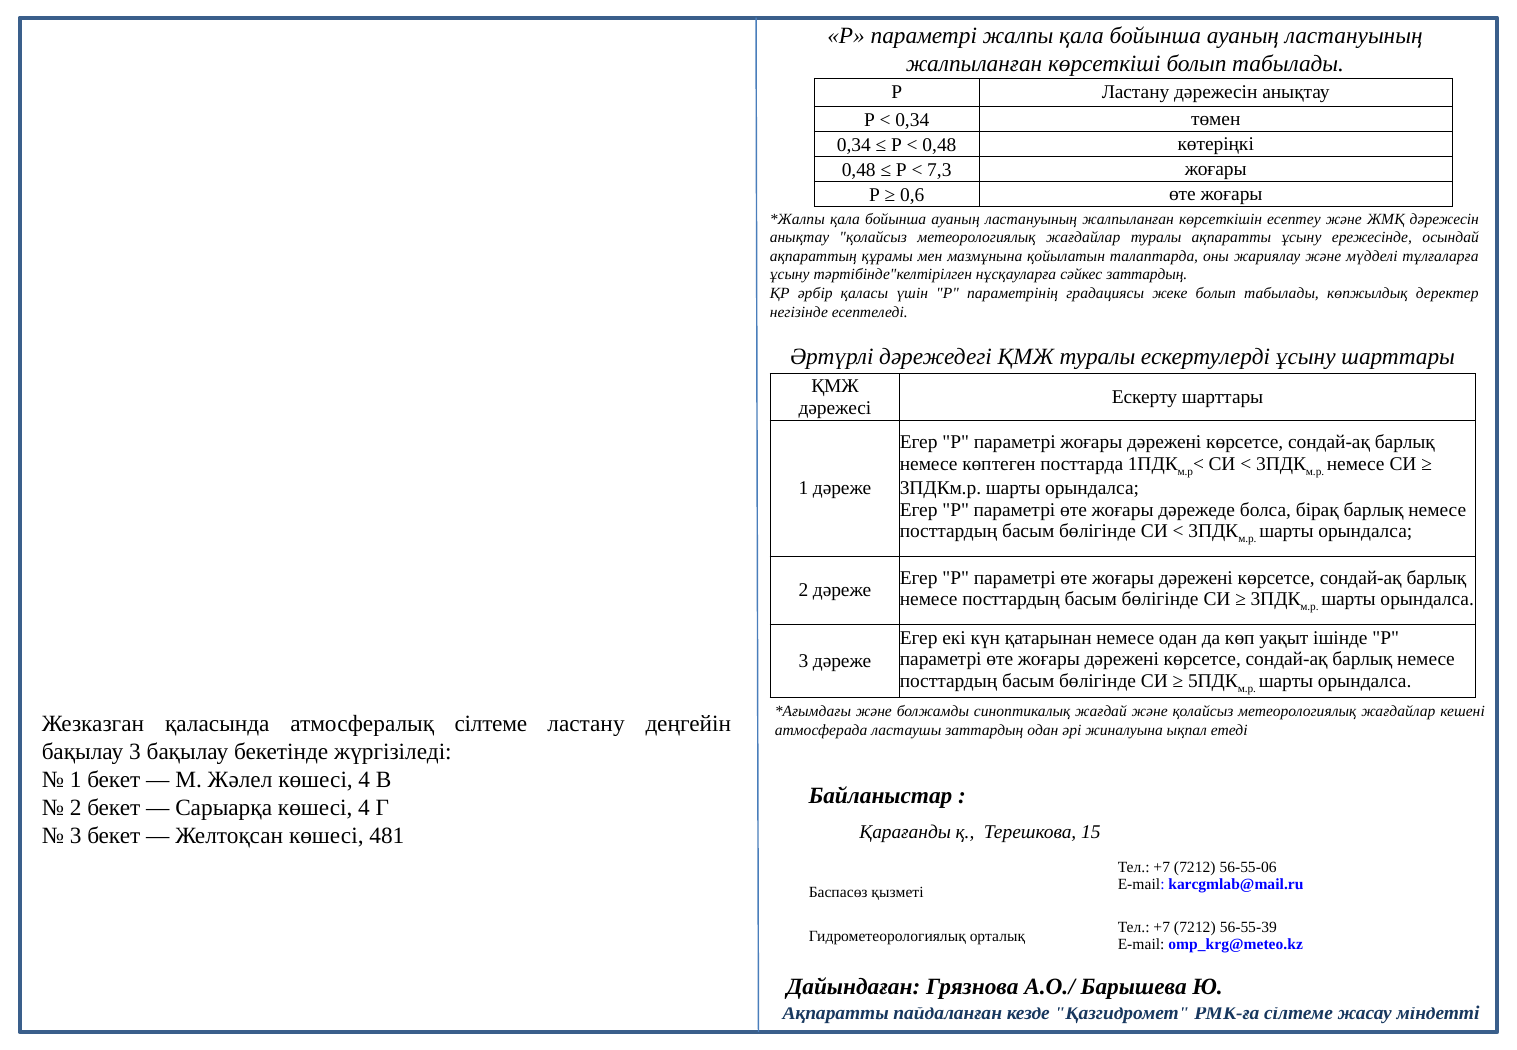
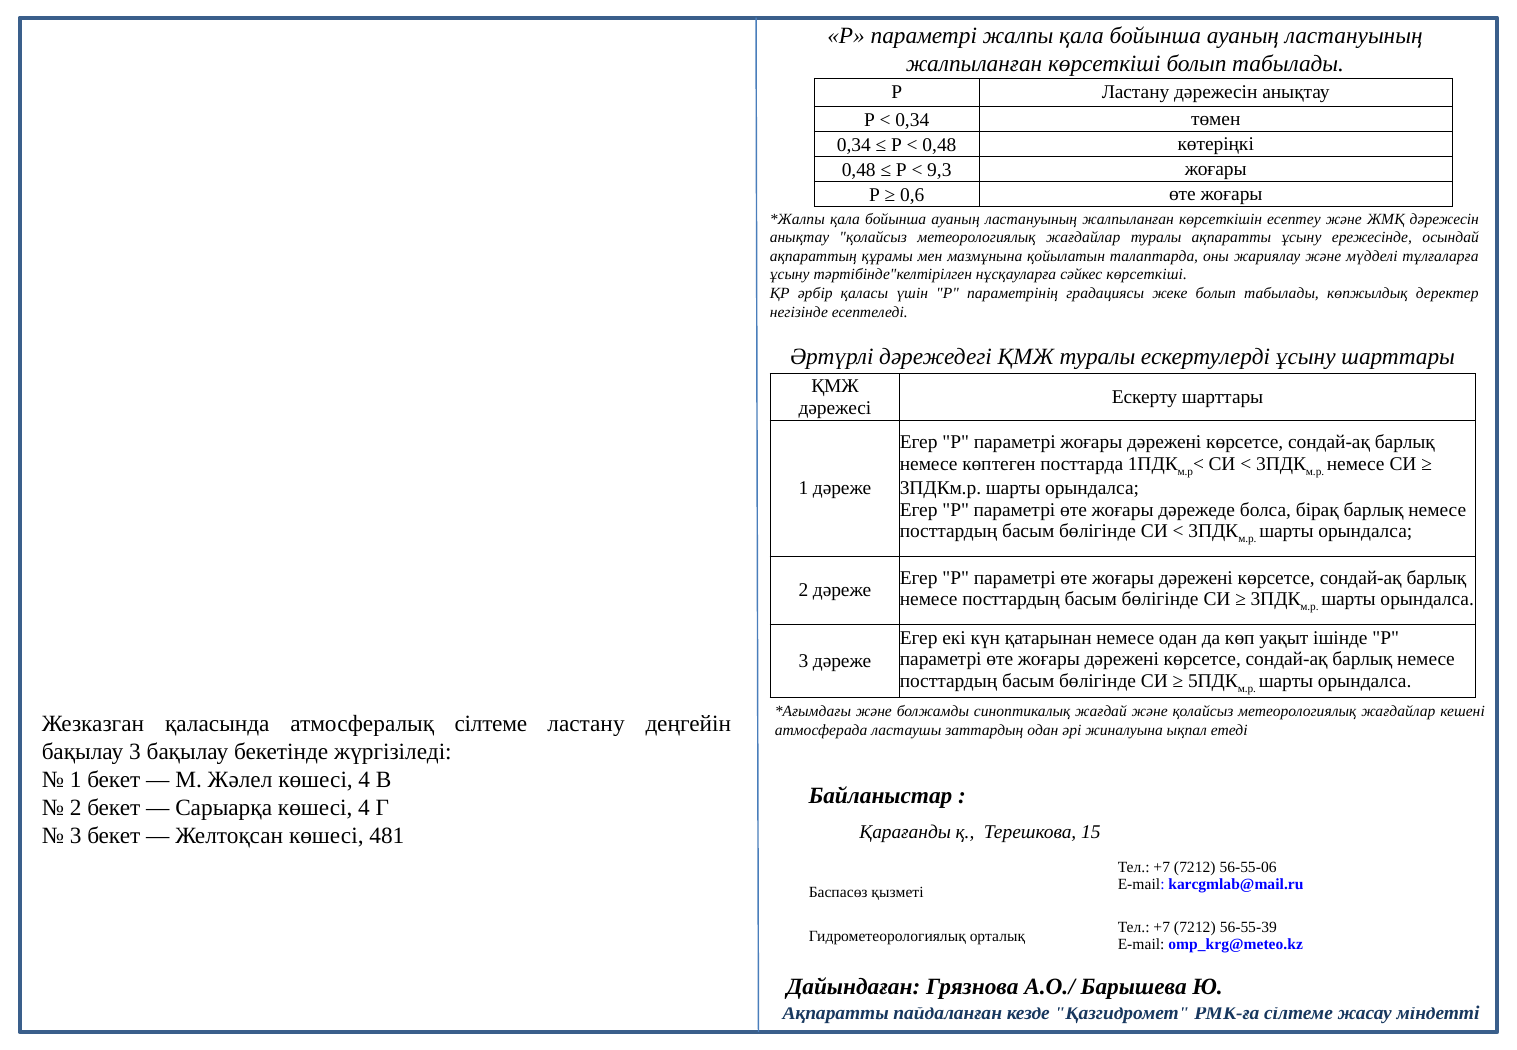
7,3: 7,3 -> 9,3
сәйкес заттардың: заттардың -> көрсеткіші
